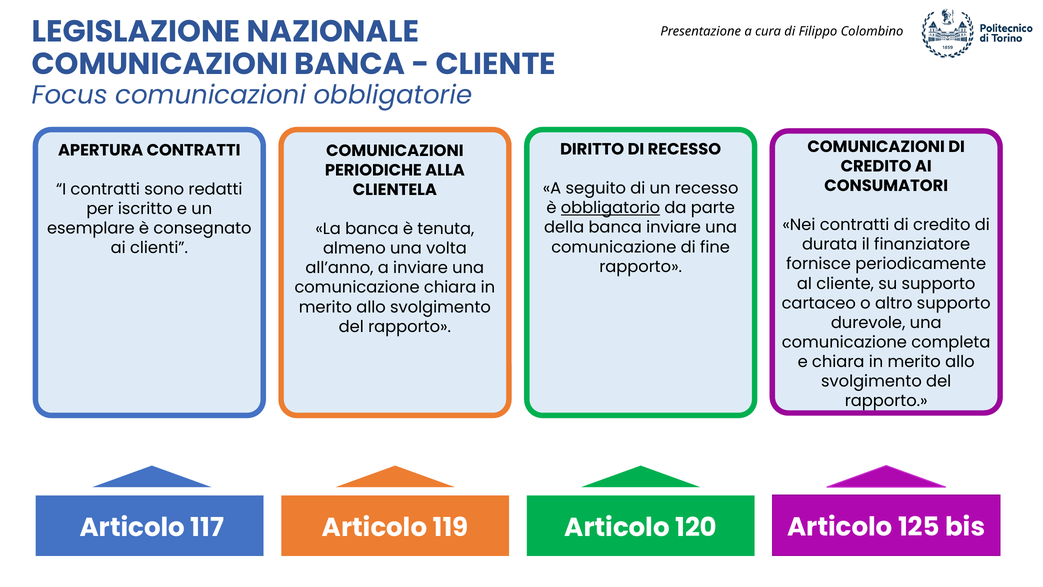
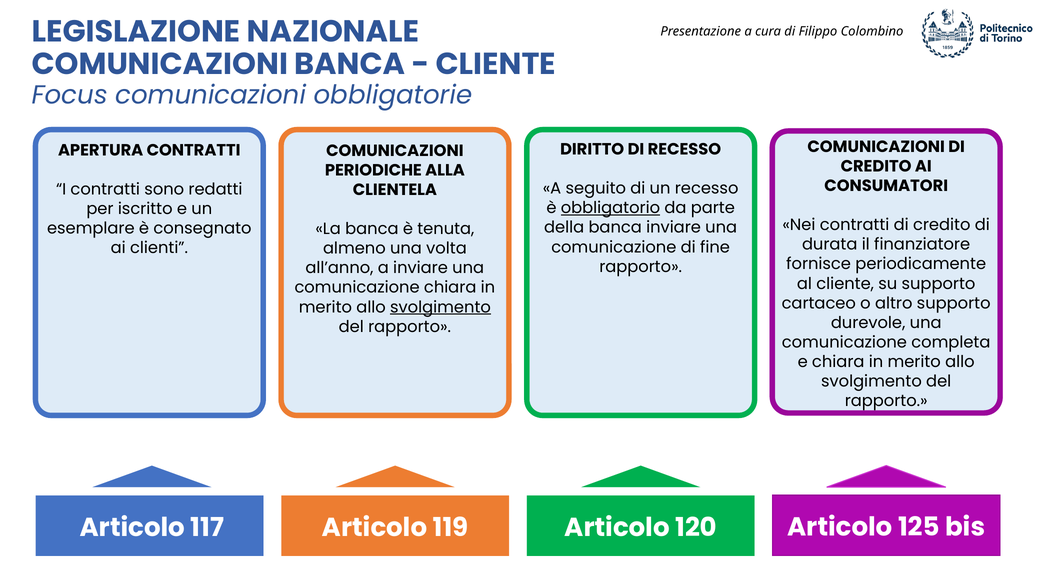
svolgimento at (440, 307) underline: none -> present
